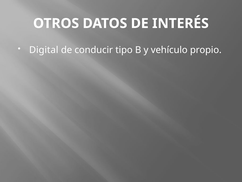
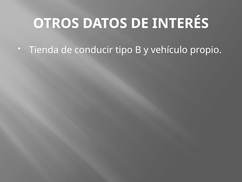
Digital: Digital -> Tienda
